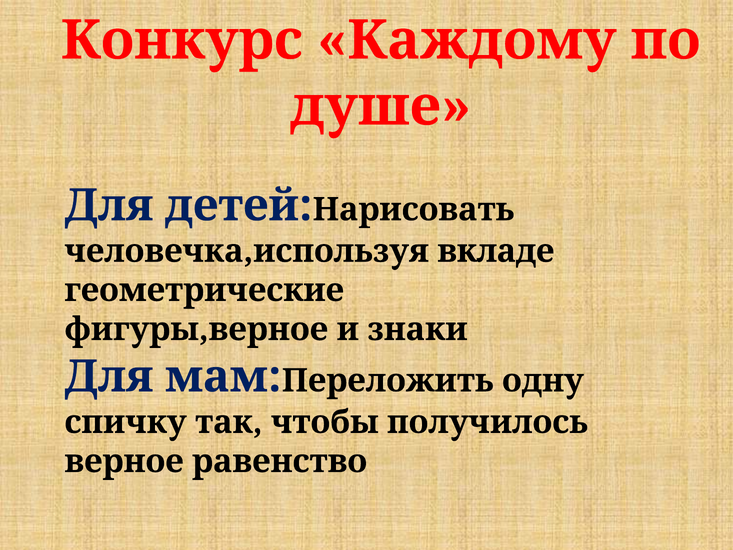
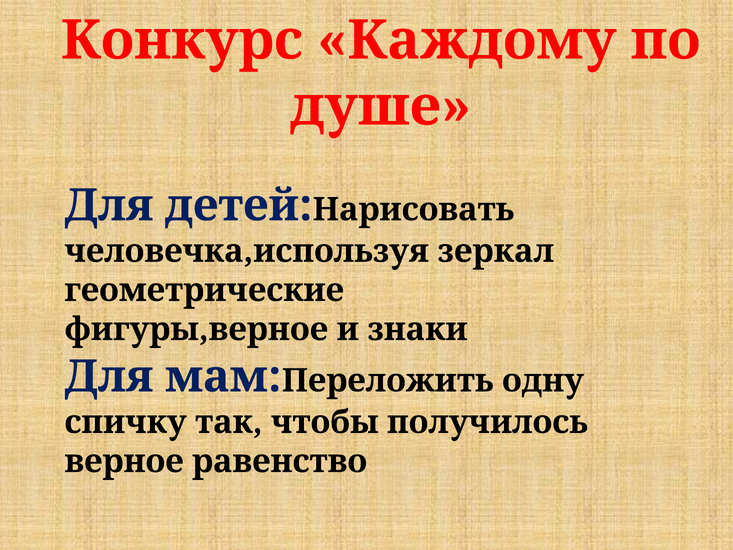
вкладе: вкладе -> зеркал
